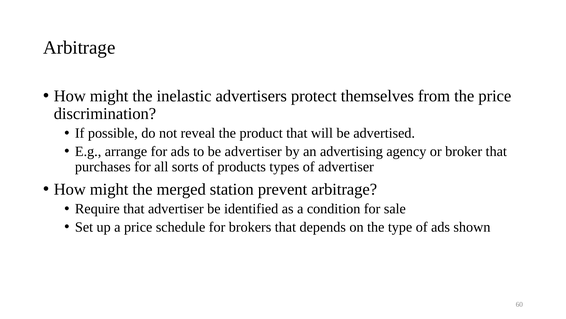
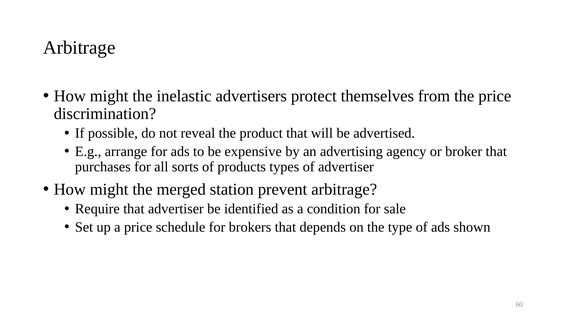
be advertiser: advertiser -> expensive
